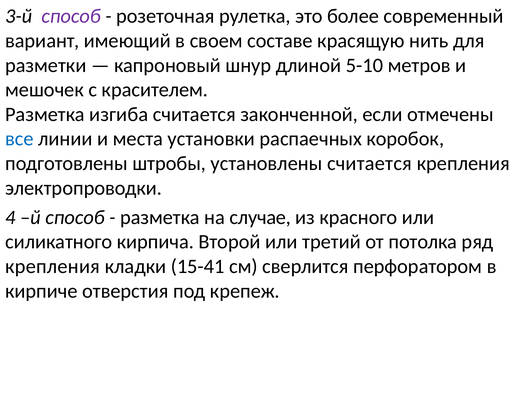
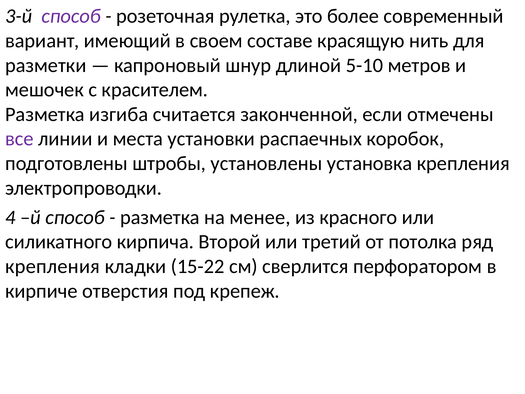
все colour: blue -> purple
установлены считается: считается -> установка
случае: случае -> менее
15-41: 15-41 -> 15-22
